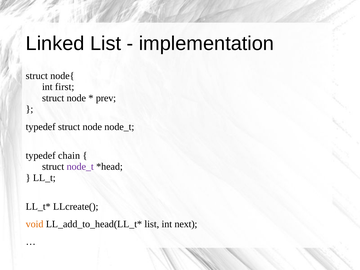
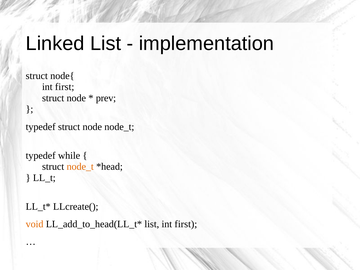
chain: chain -> while
node_t at (80, 167) colour: purple -> orange
list int next: next -> first
